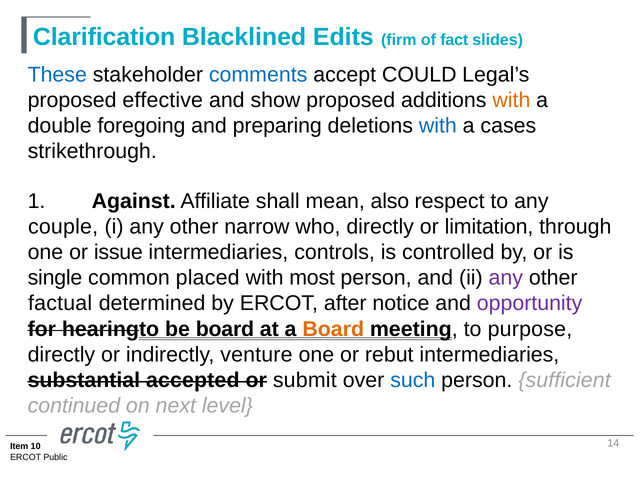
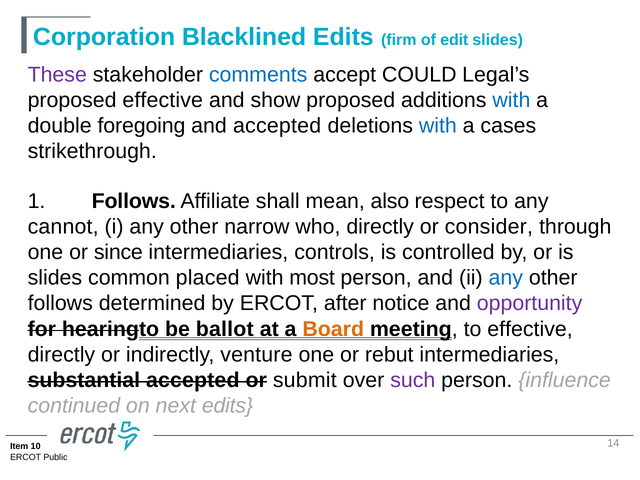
Clarification: Clarification -> Corporation
fact: fact -> edit
These colour: blue -> purple
with at (511, 100) colour: orange -> blue
and preparing: preparing -> accepted
1 Against: Against -> Follows
couple: couple -> cannot
limitation: limitation -> consider
issue: issue -> since
single at (55, 278): single -> slides
any at (506, 278) colour: purple -> blue
factual at (60, 303): factual -> follows
be board: board -> ballot
to purpose: purpose -> effective
such colour: blue -> purple
sufficient: sufficient -> influence
next level: level -> edits
